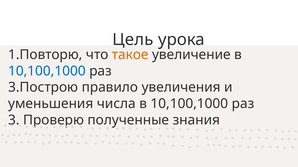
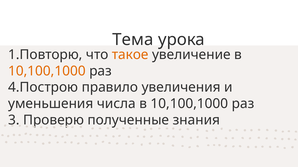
Цель: Цель -> Тема
10,100,1000 at (47, 71) colour: blue -> orange
3.Построю: 3.Построю -> 4.Построю
